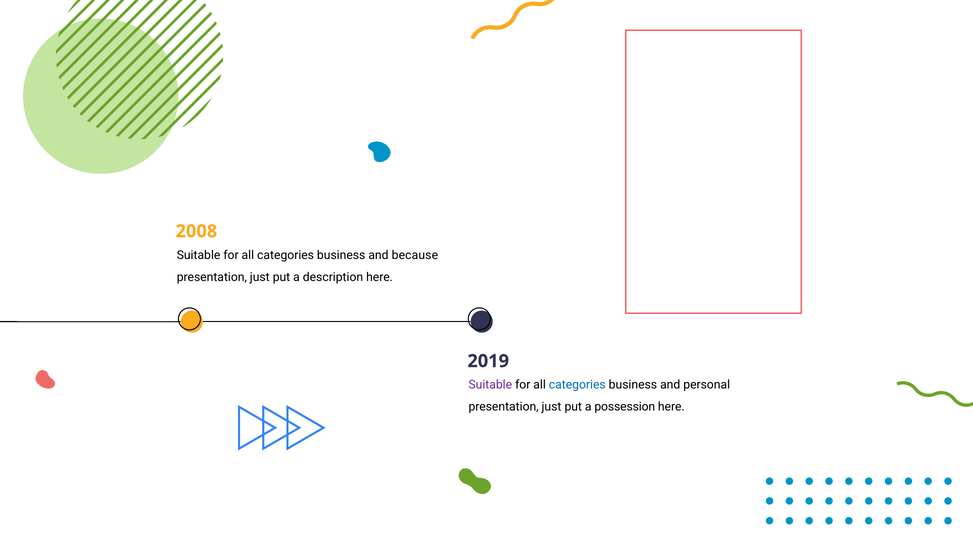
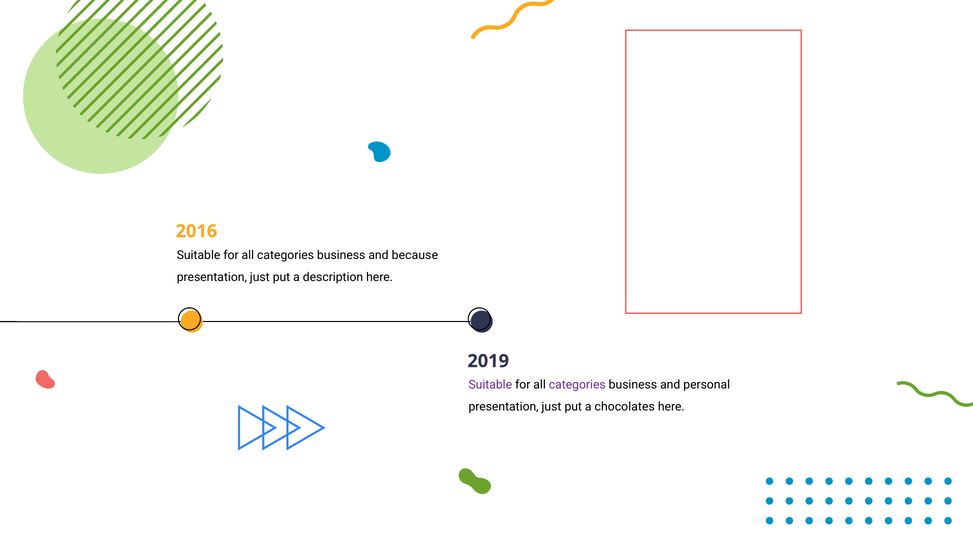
2008: 2008 -> 2016
categories at (577, 385) colour: blue -> purple
possession: possession -> chocolates
